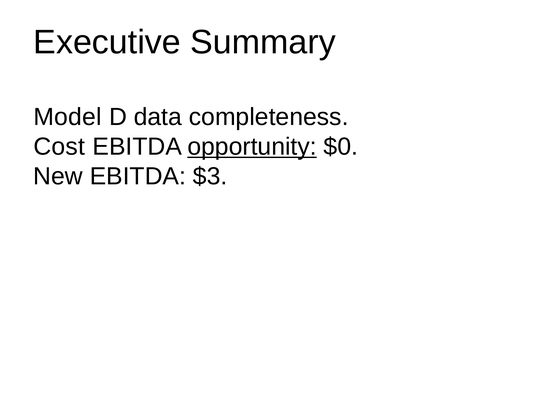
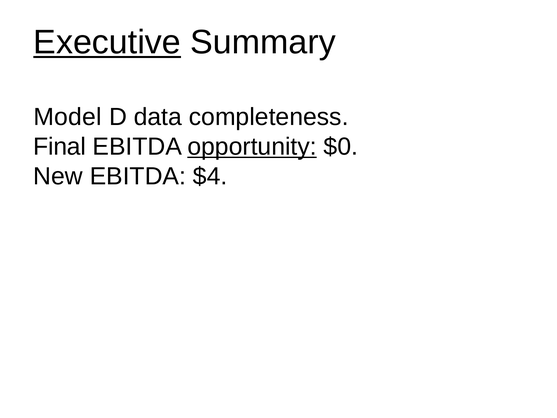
Executive underline: none -> present
Cost: Cost -> Final
$3: $3 -> $4
